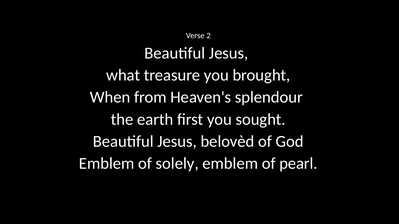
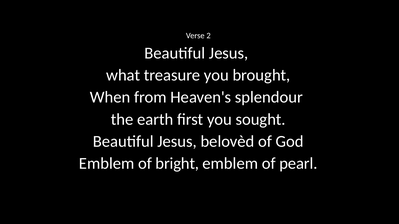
solely: solely -> bright
